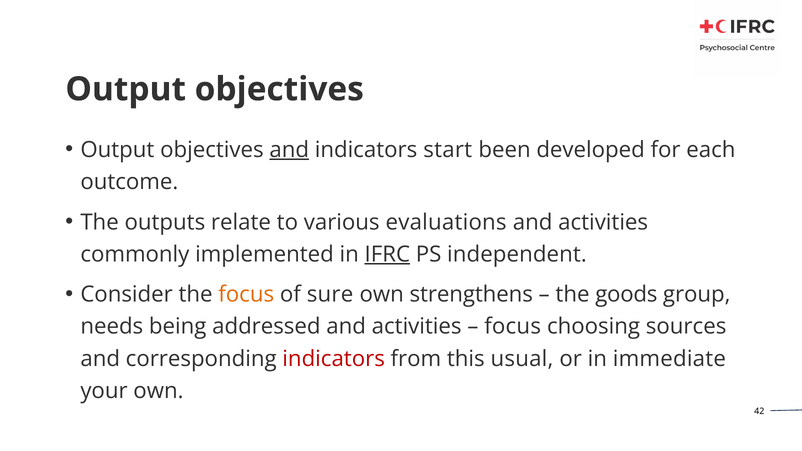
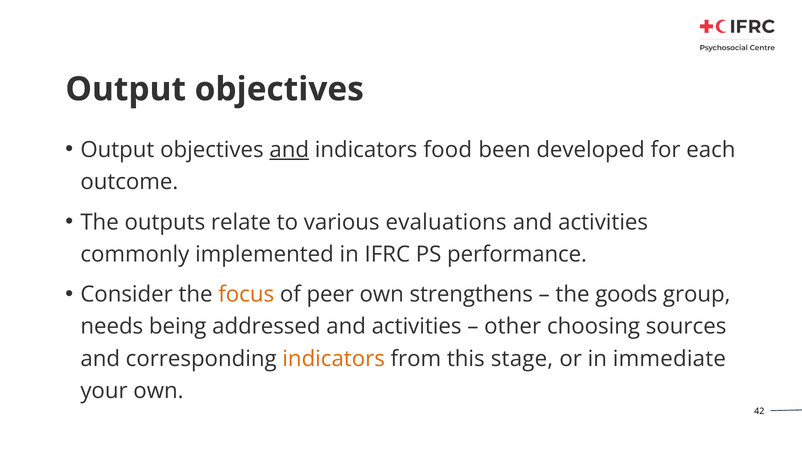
start: start -> food
IFRC underline: present -> none
independent: independent -> performance
sure: sure -> peer
focus at (513, 327): focus -> other
indicators at (334, 359) colour: red -> orange
usual: usual -> stage
